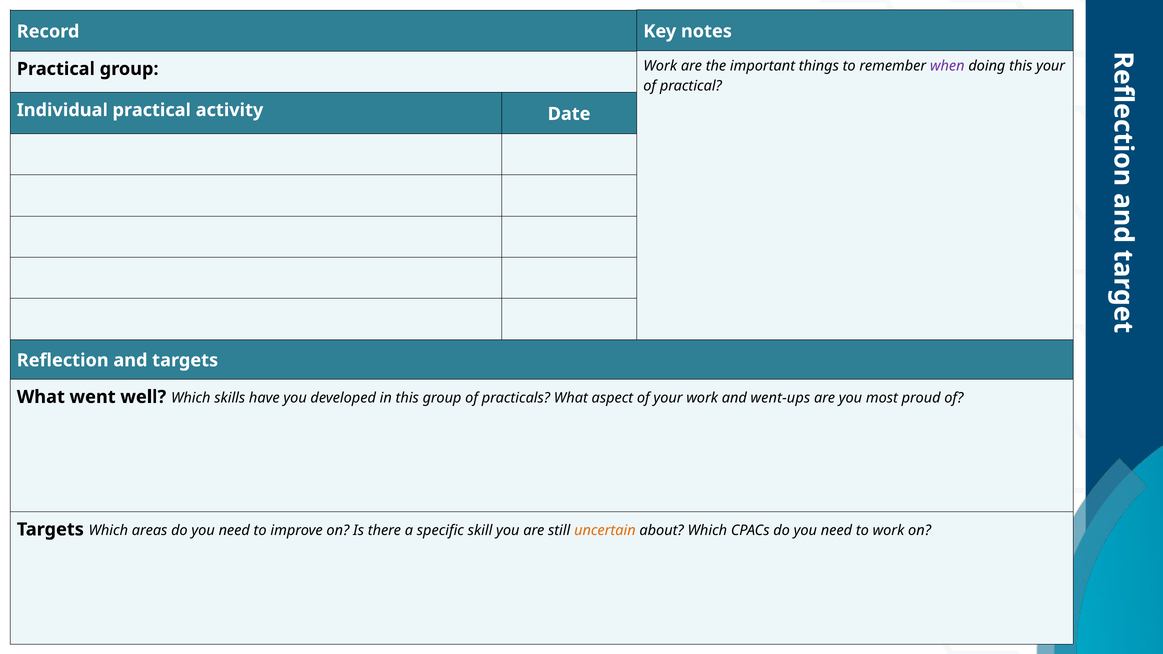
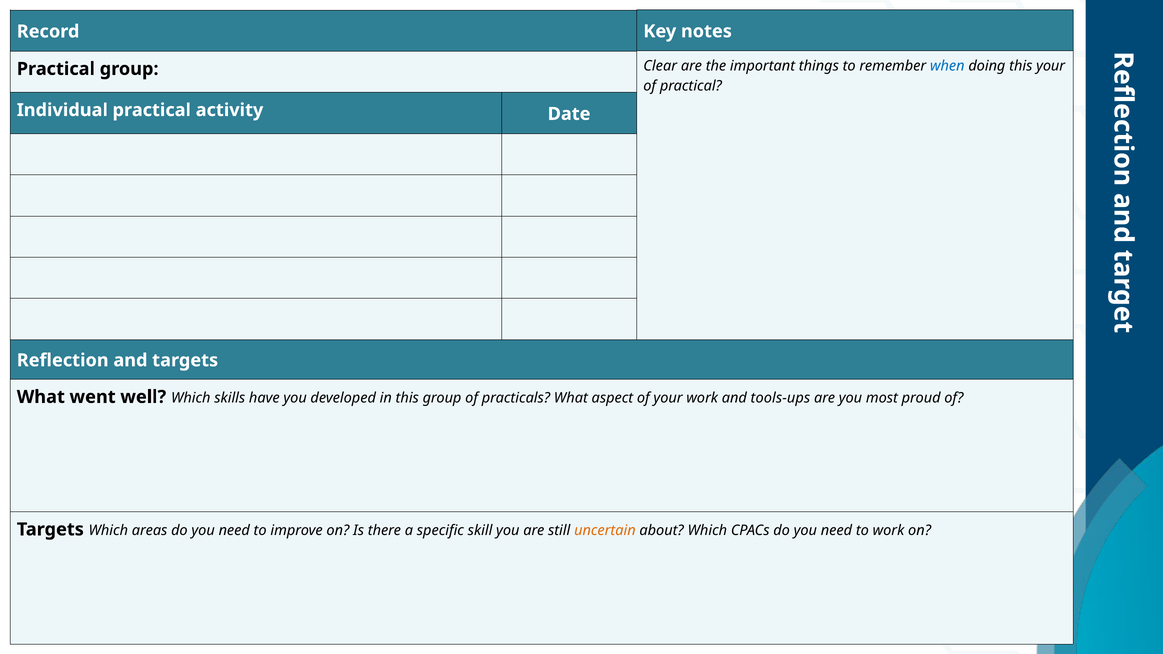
Work at (660, 66): Work -> Clear
when colour: purple -> blue
went-ups: went-ups -> tools-ups
